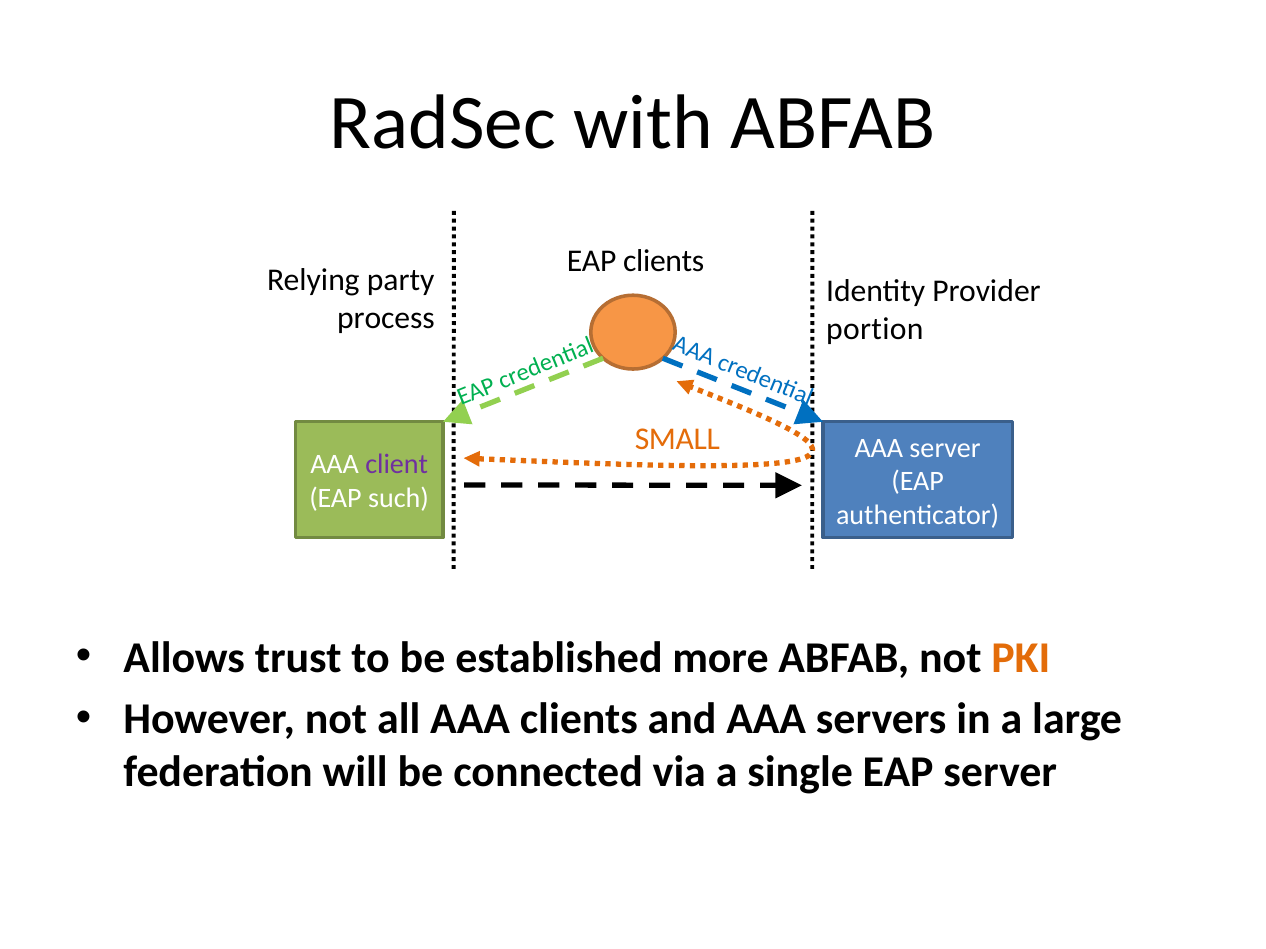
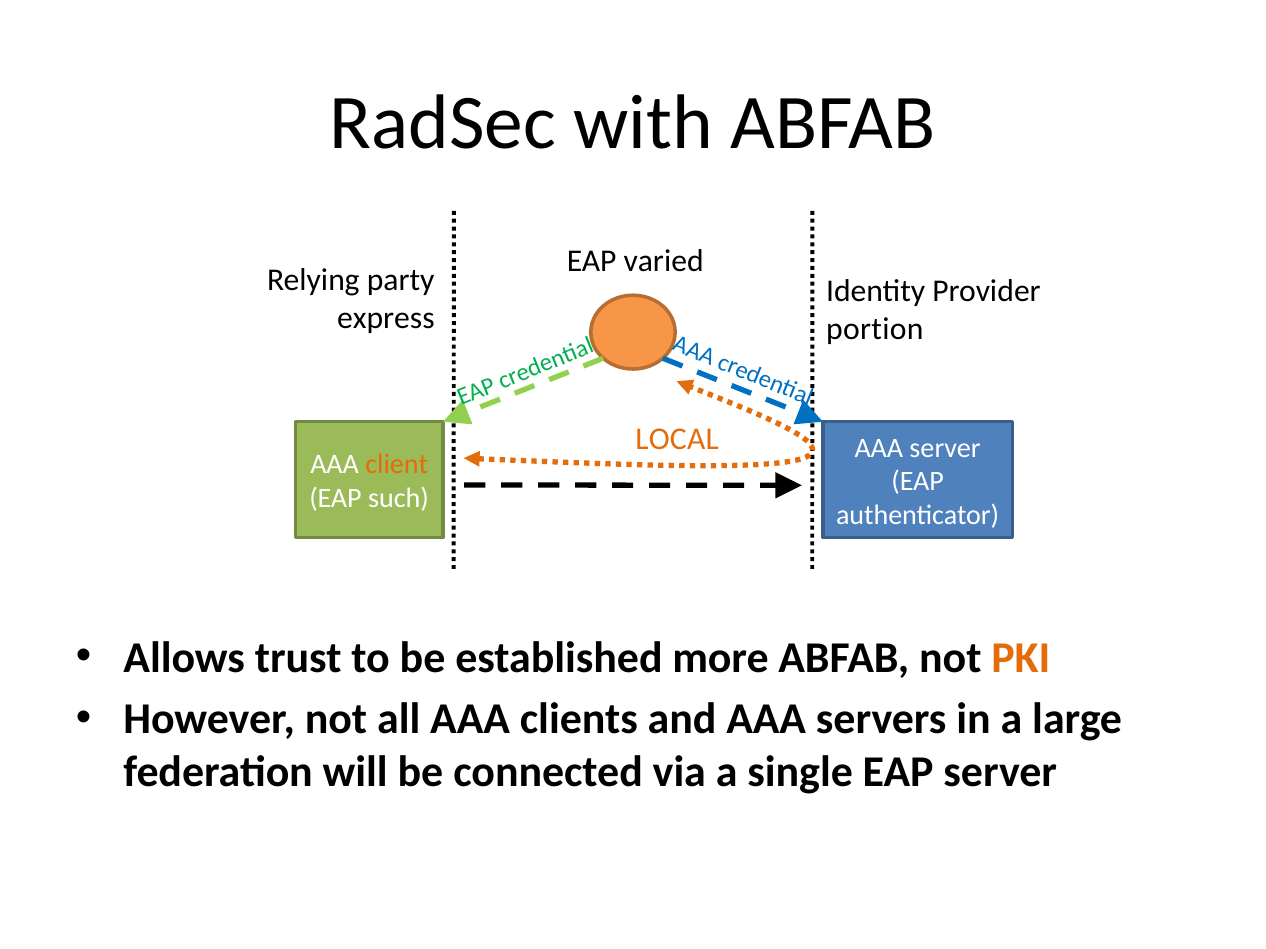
EAP clients: clients -> varied
process: process -> express
SMALL: SMALL -> LOCAL
client colour: purple -> orange
